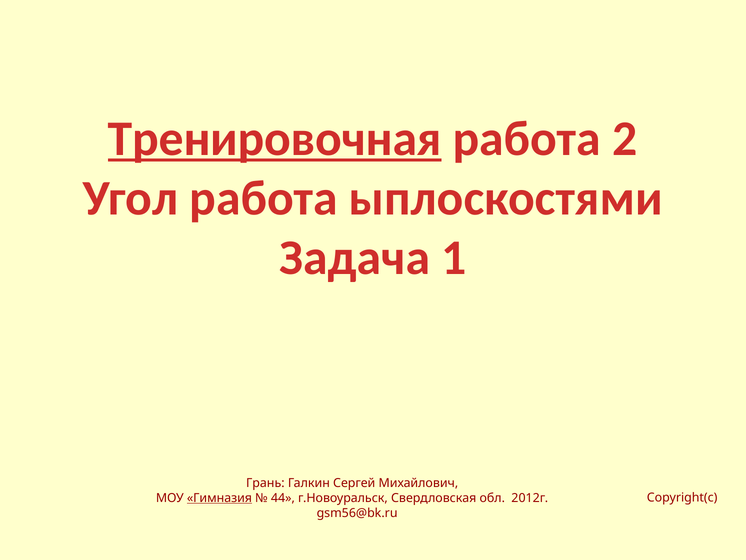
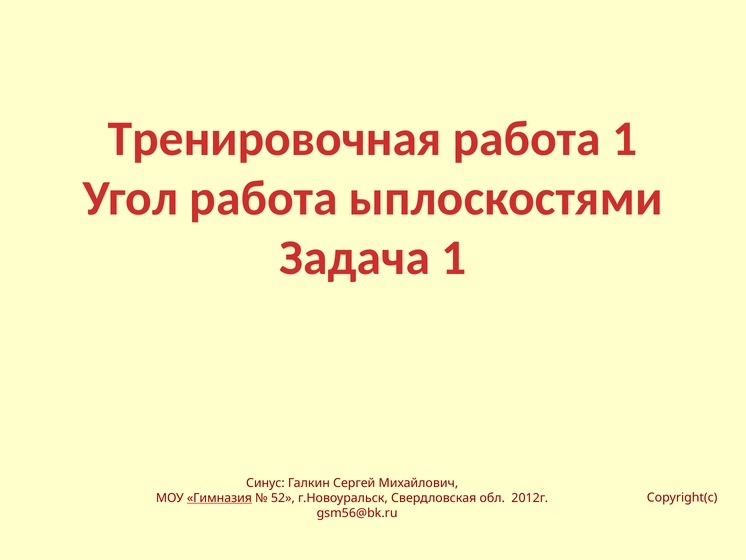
Тренировочная underline: present -> none
работа 2: 2 -> 1
Грань: Грань -> Синус
44: 44 -> 52
